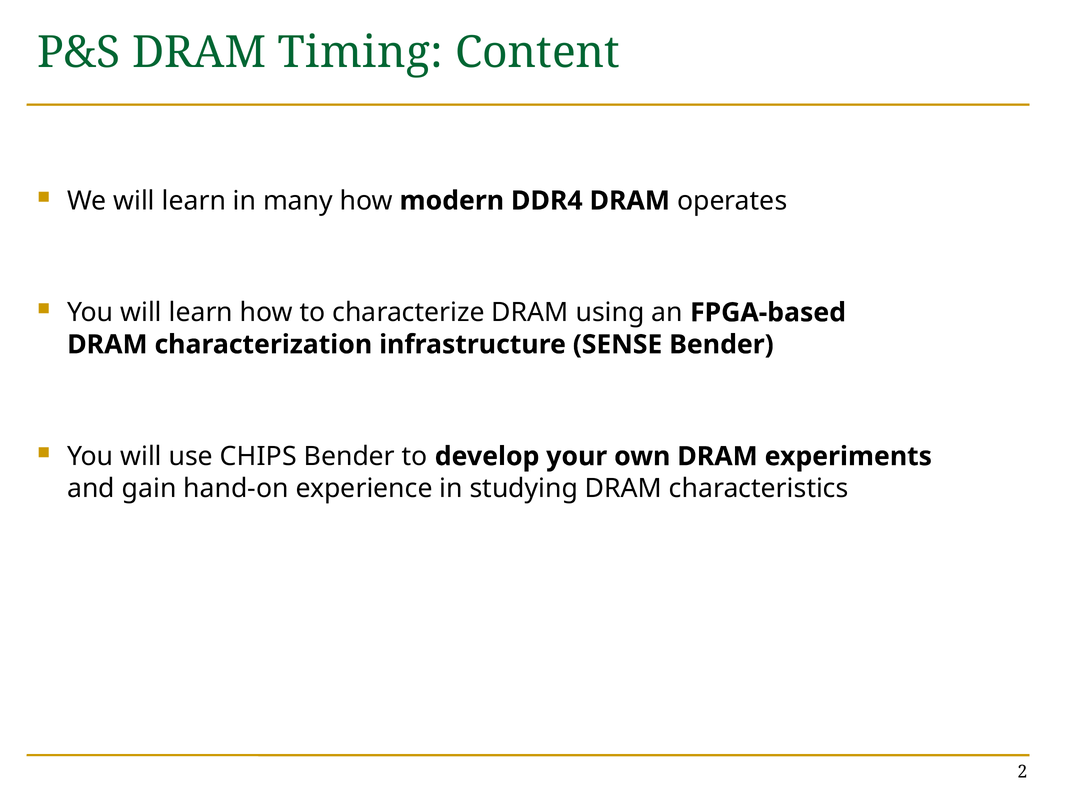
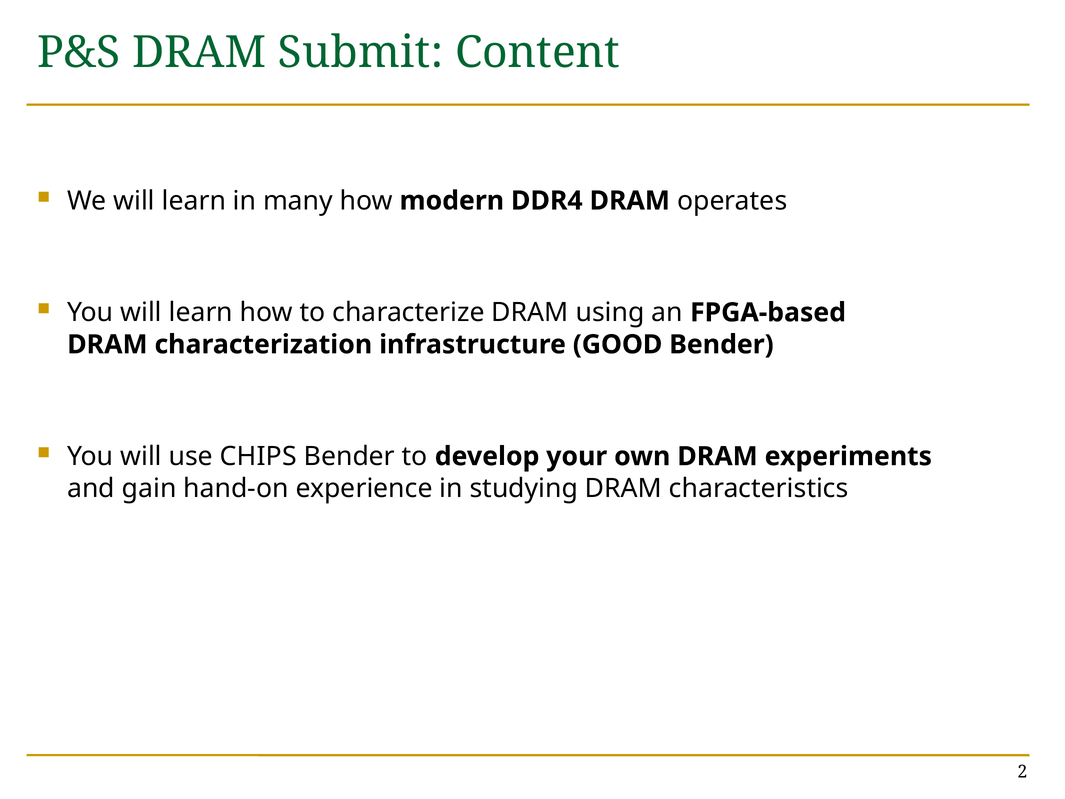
Timing: Timing -> Submit
SENSE: SENSE -> GOOD
